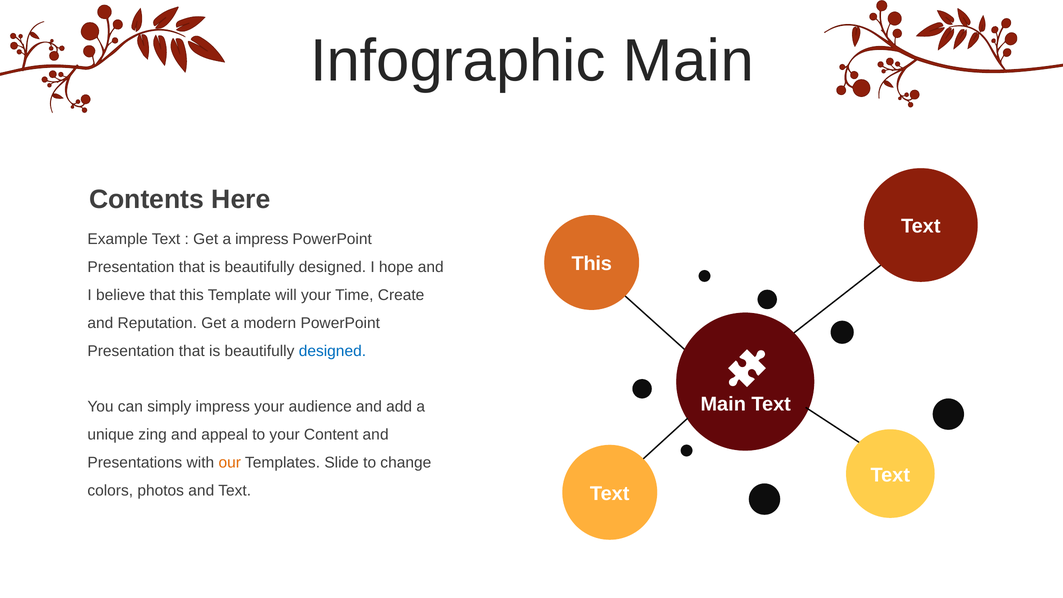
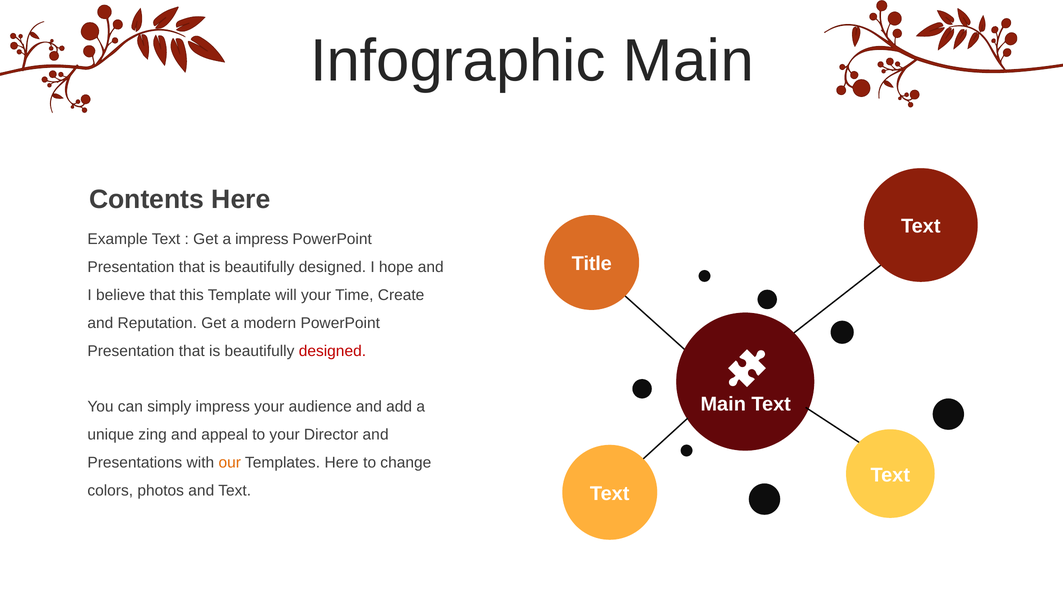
This at (592, 264): This -> Title
designed at (332, 351) colour: blue -> red
Content: Content -> Director
Templates Slide: Slide -> Here
